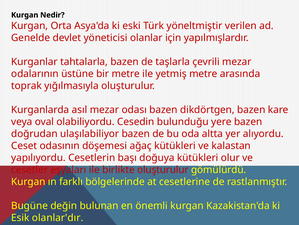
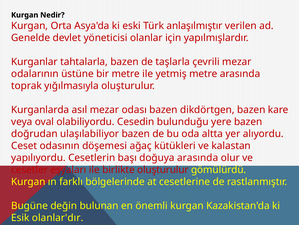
yöneltmiştir: yöneltmiştir -> anlaşılmıştır
doğuya kütükleri: kütükleri -> arasında
